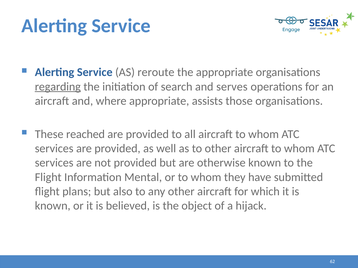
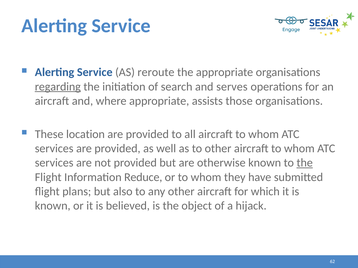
reached: reached -> location
the at (305, 163) underline: none -> present
Mental: Mental -> Reduce
